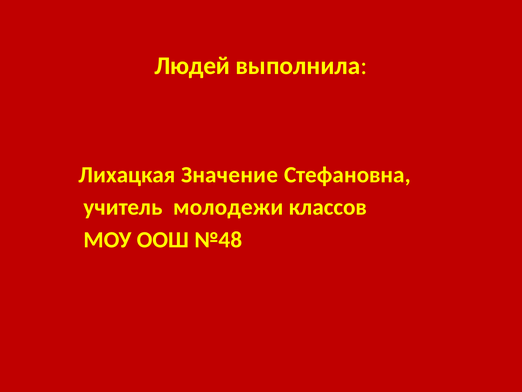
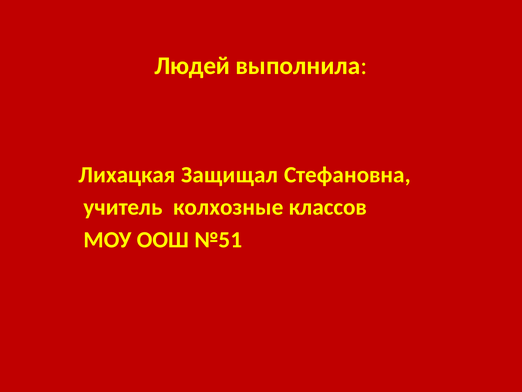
Значение: Значение -> Защищал
молодежи: молодежи -> колхозные
№48: №48 -> №51
